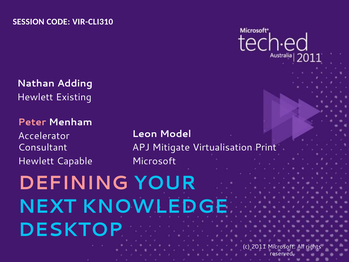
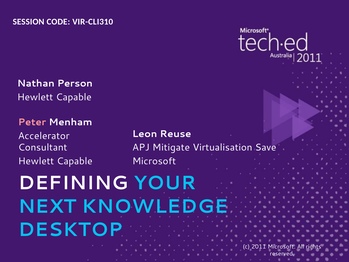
Adding: Adding -> Person
Existing at (74, 97): Existing -> Capable
Model: Model -> Reuse
Print: Print -> Save
DEFINING colour: pink -> white
